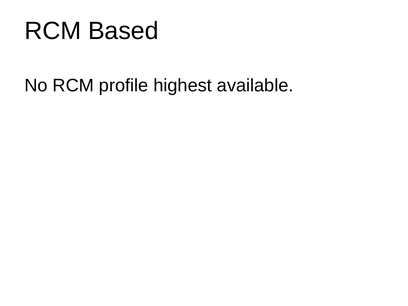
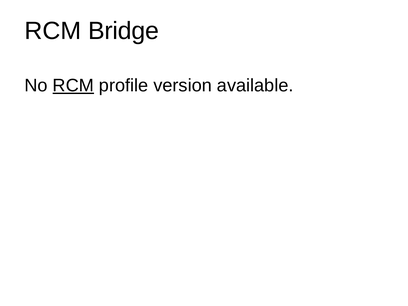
Based: Based -> Bridge
RCM at (73, 86) underline: none -> present
highest: highest -> version
